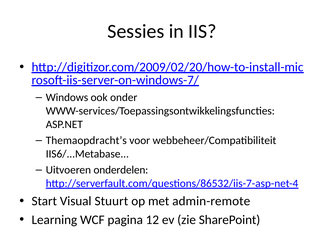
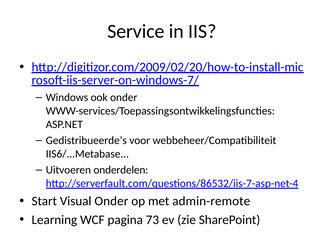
Sessies: Sessies -> Service
Themaopdracht’s: Themaopdracht’s -> Gedistribueerde’s
Visual Stuurt: Stuurt -> Onder
12: 12 -> 73
